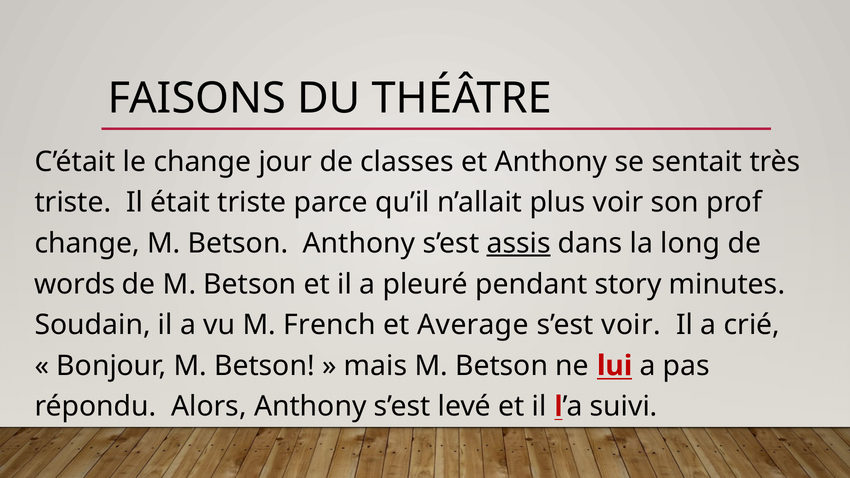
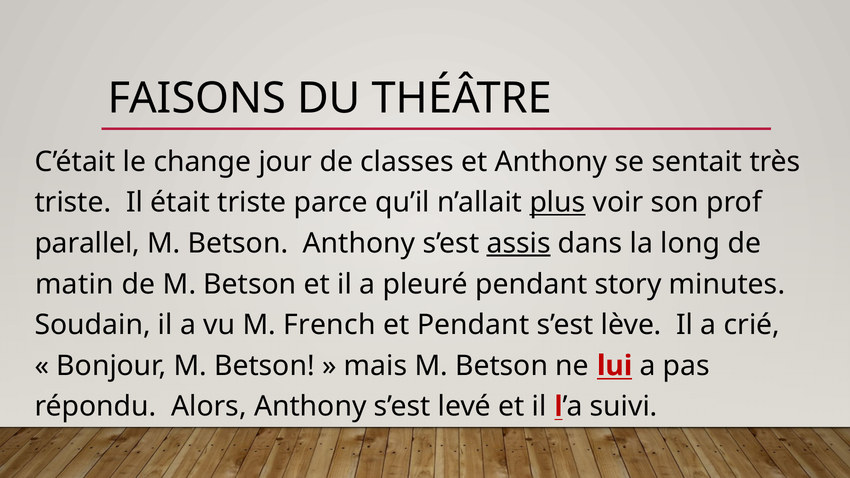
plus underline: none -> present
change at (87, 243): change -> parallel
words: words -> matin
et Average: Average -> Pendant
s’est voir: voir -> lève
